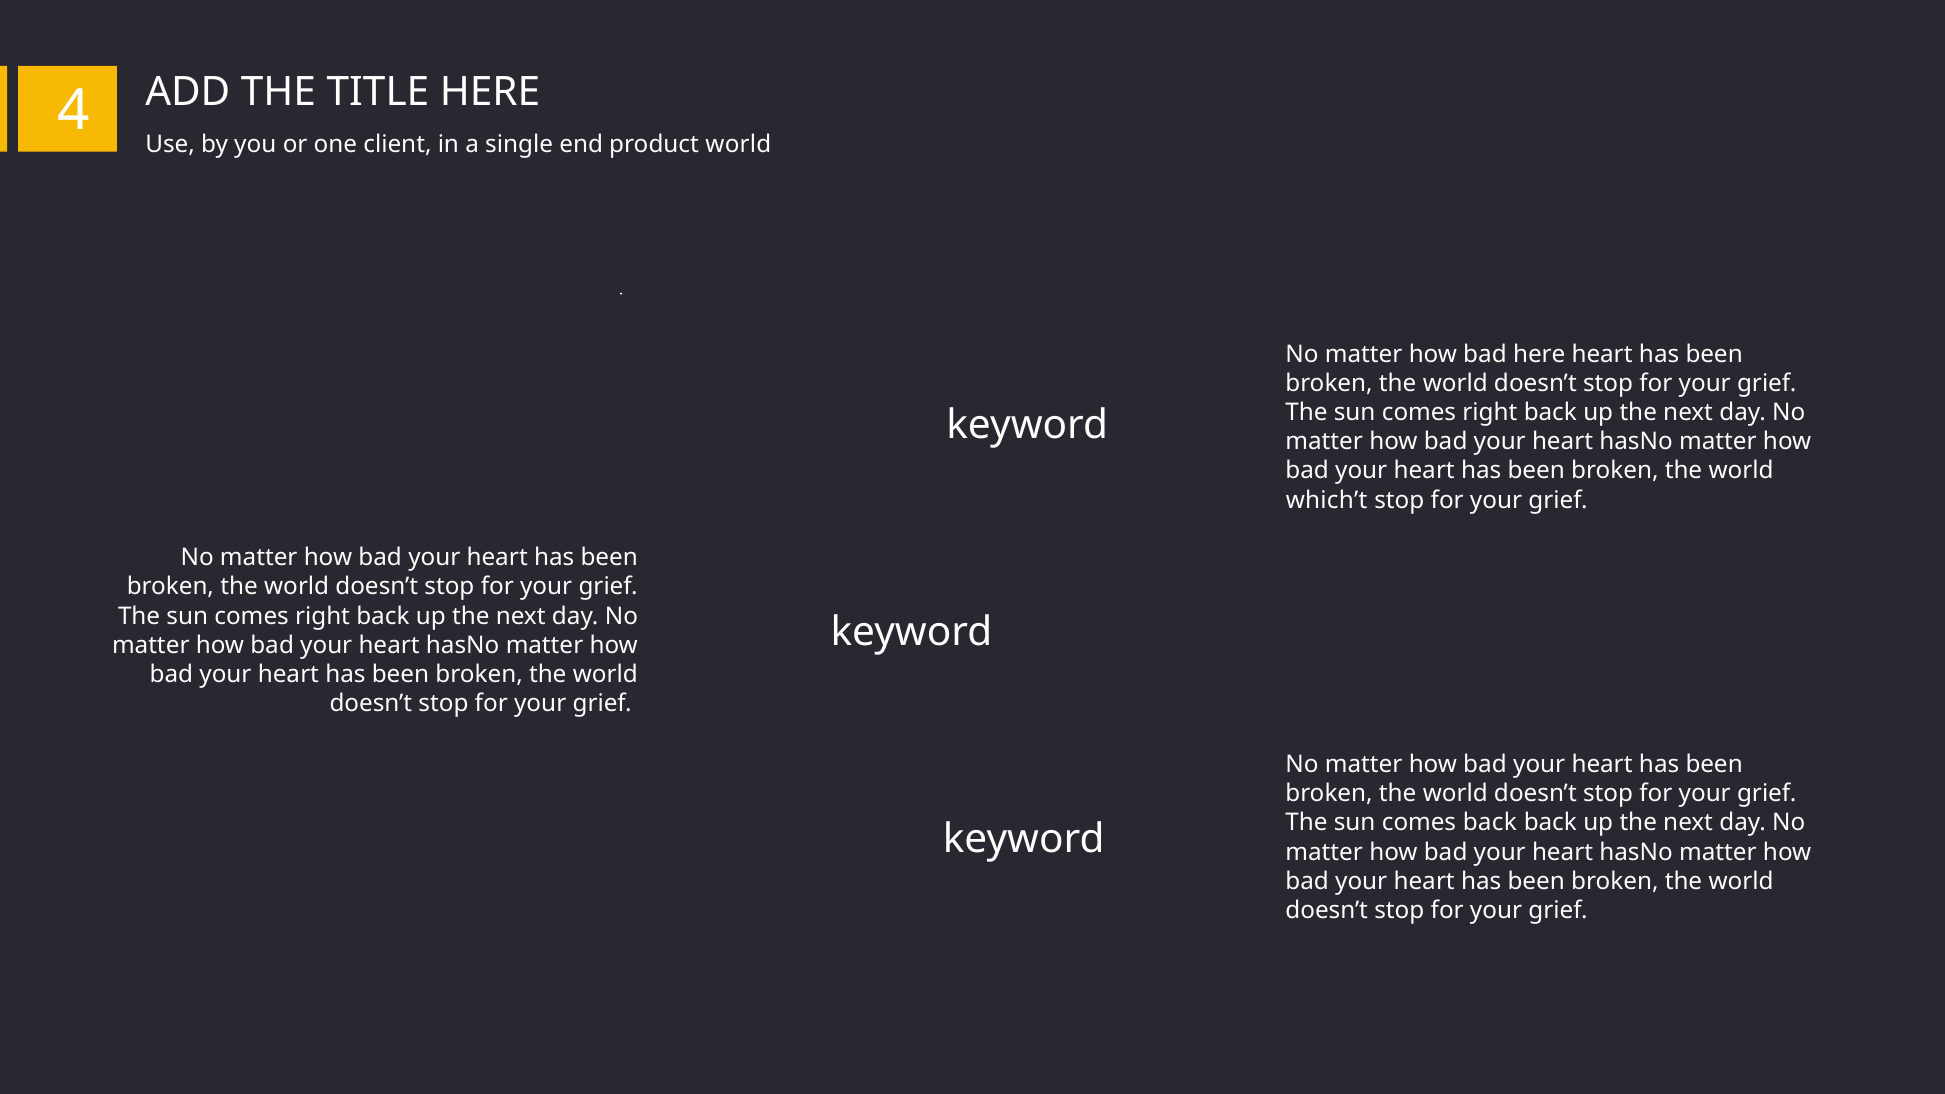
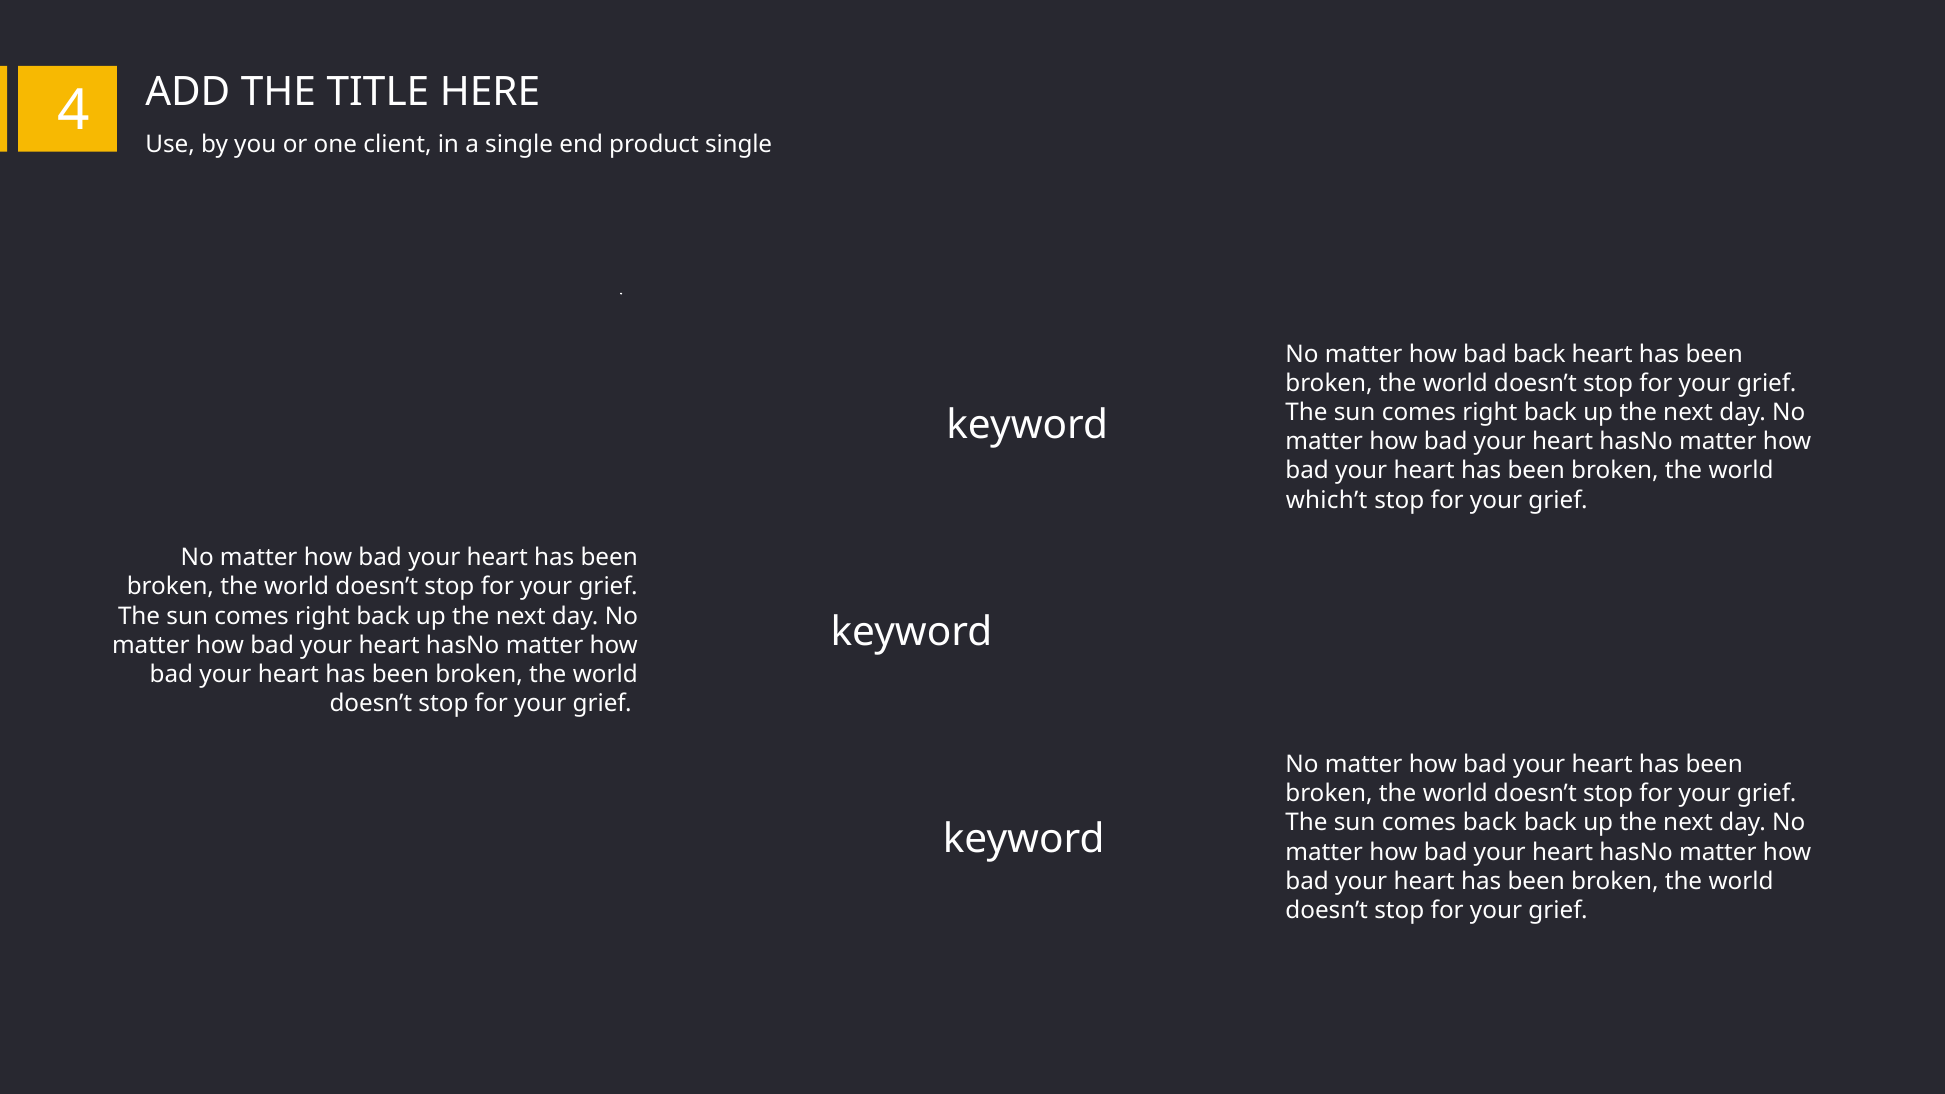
product world: world -> single
bad here: here -> back
